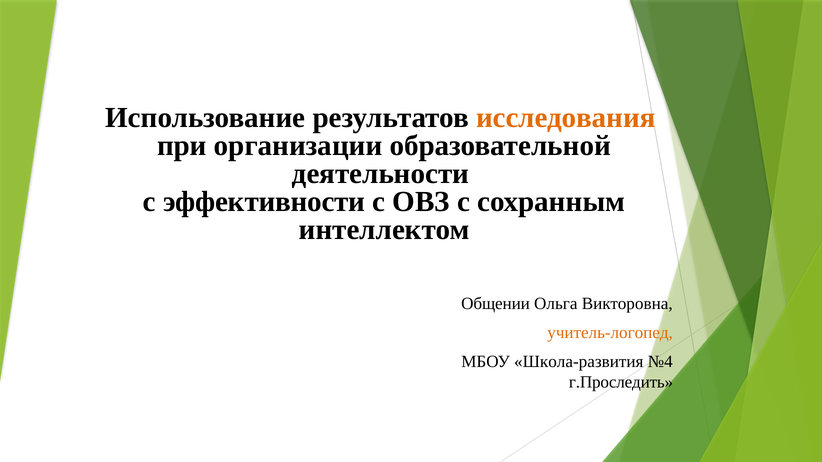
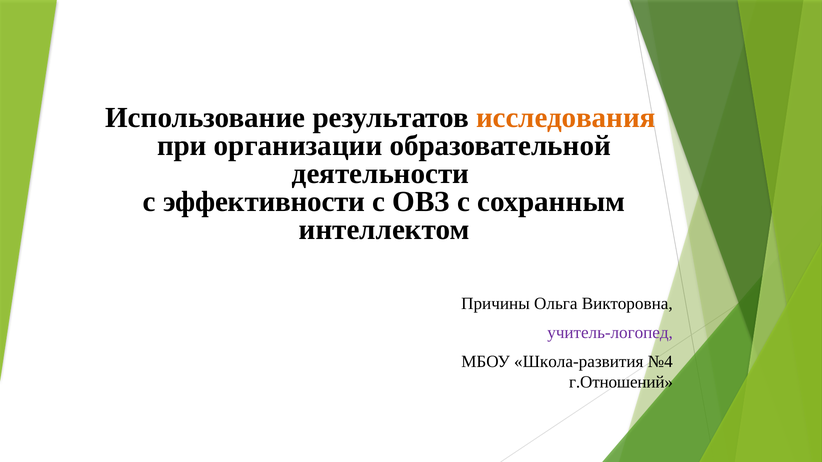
Общении: Общении -> Причины
учитель-логопед colour: orange -> purple
г.Проследить: г.Проследить -> г.Отношений
